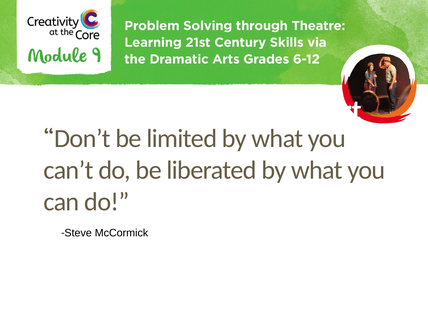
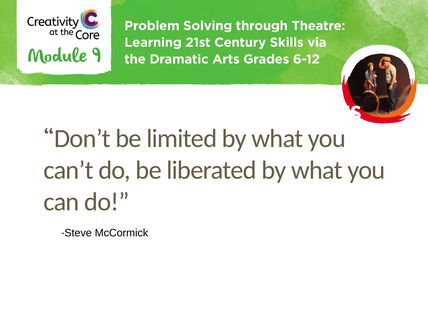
chart: chart -> ways
